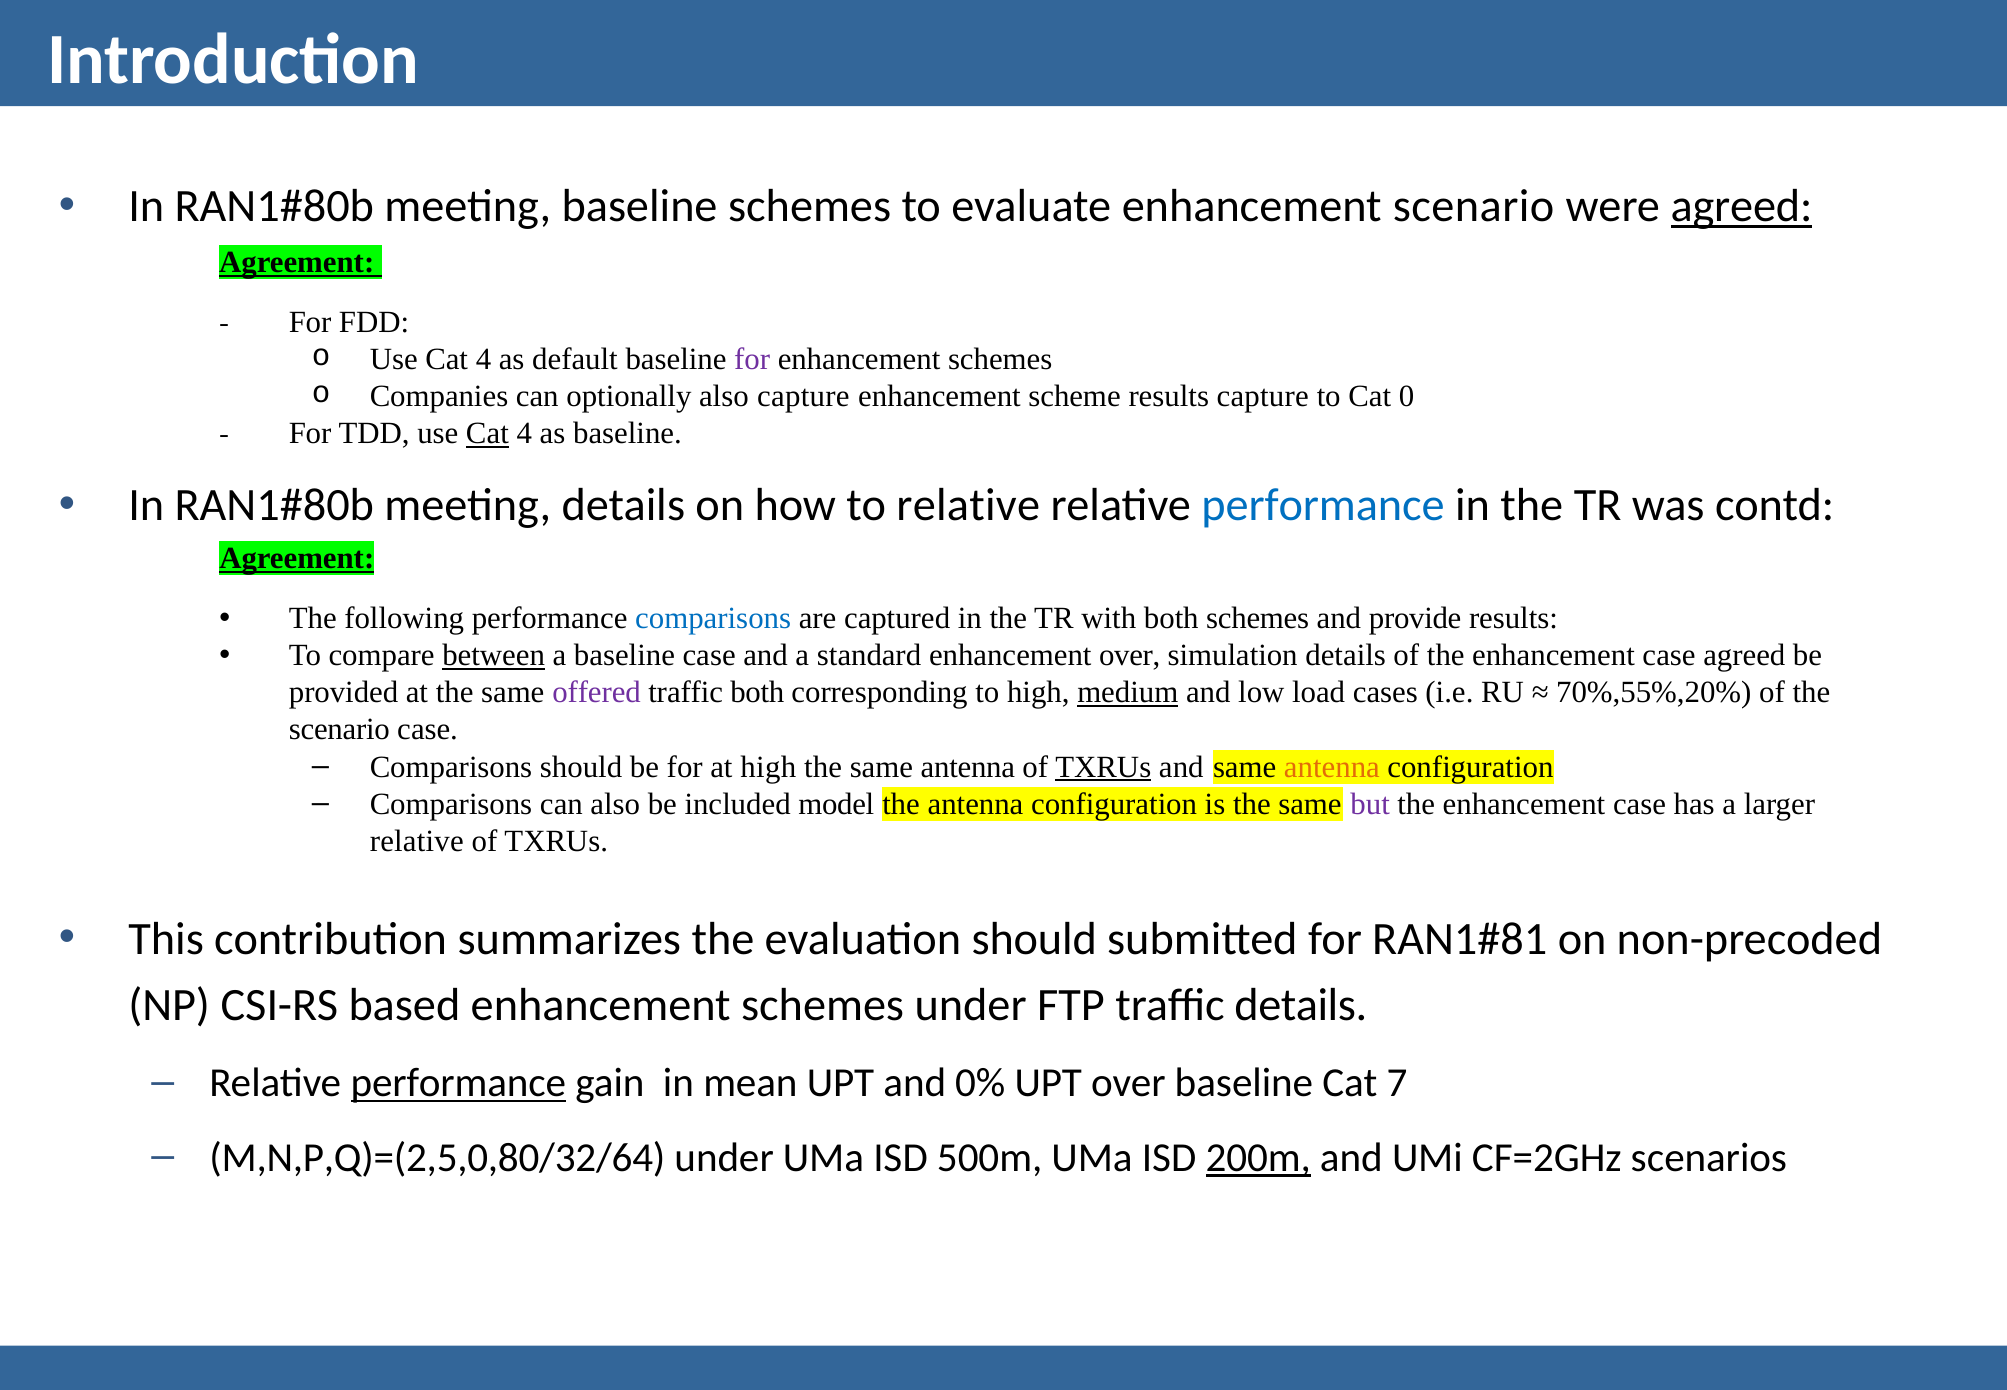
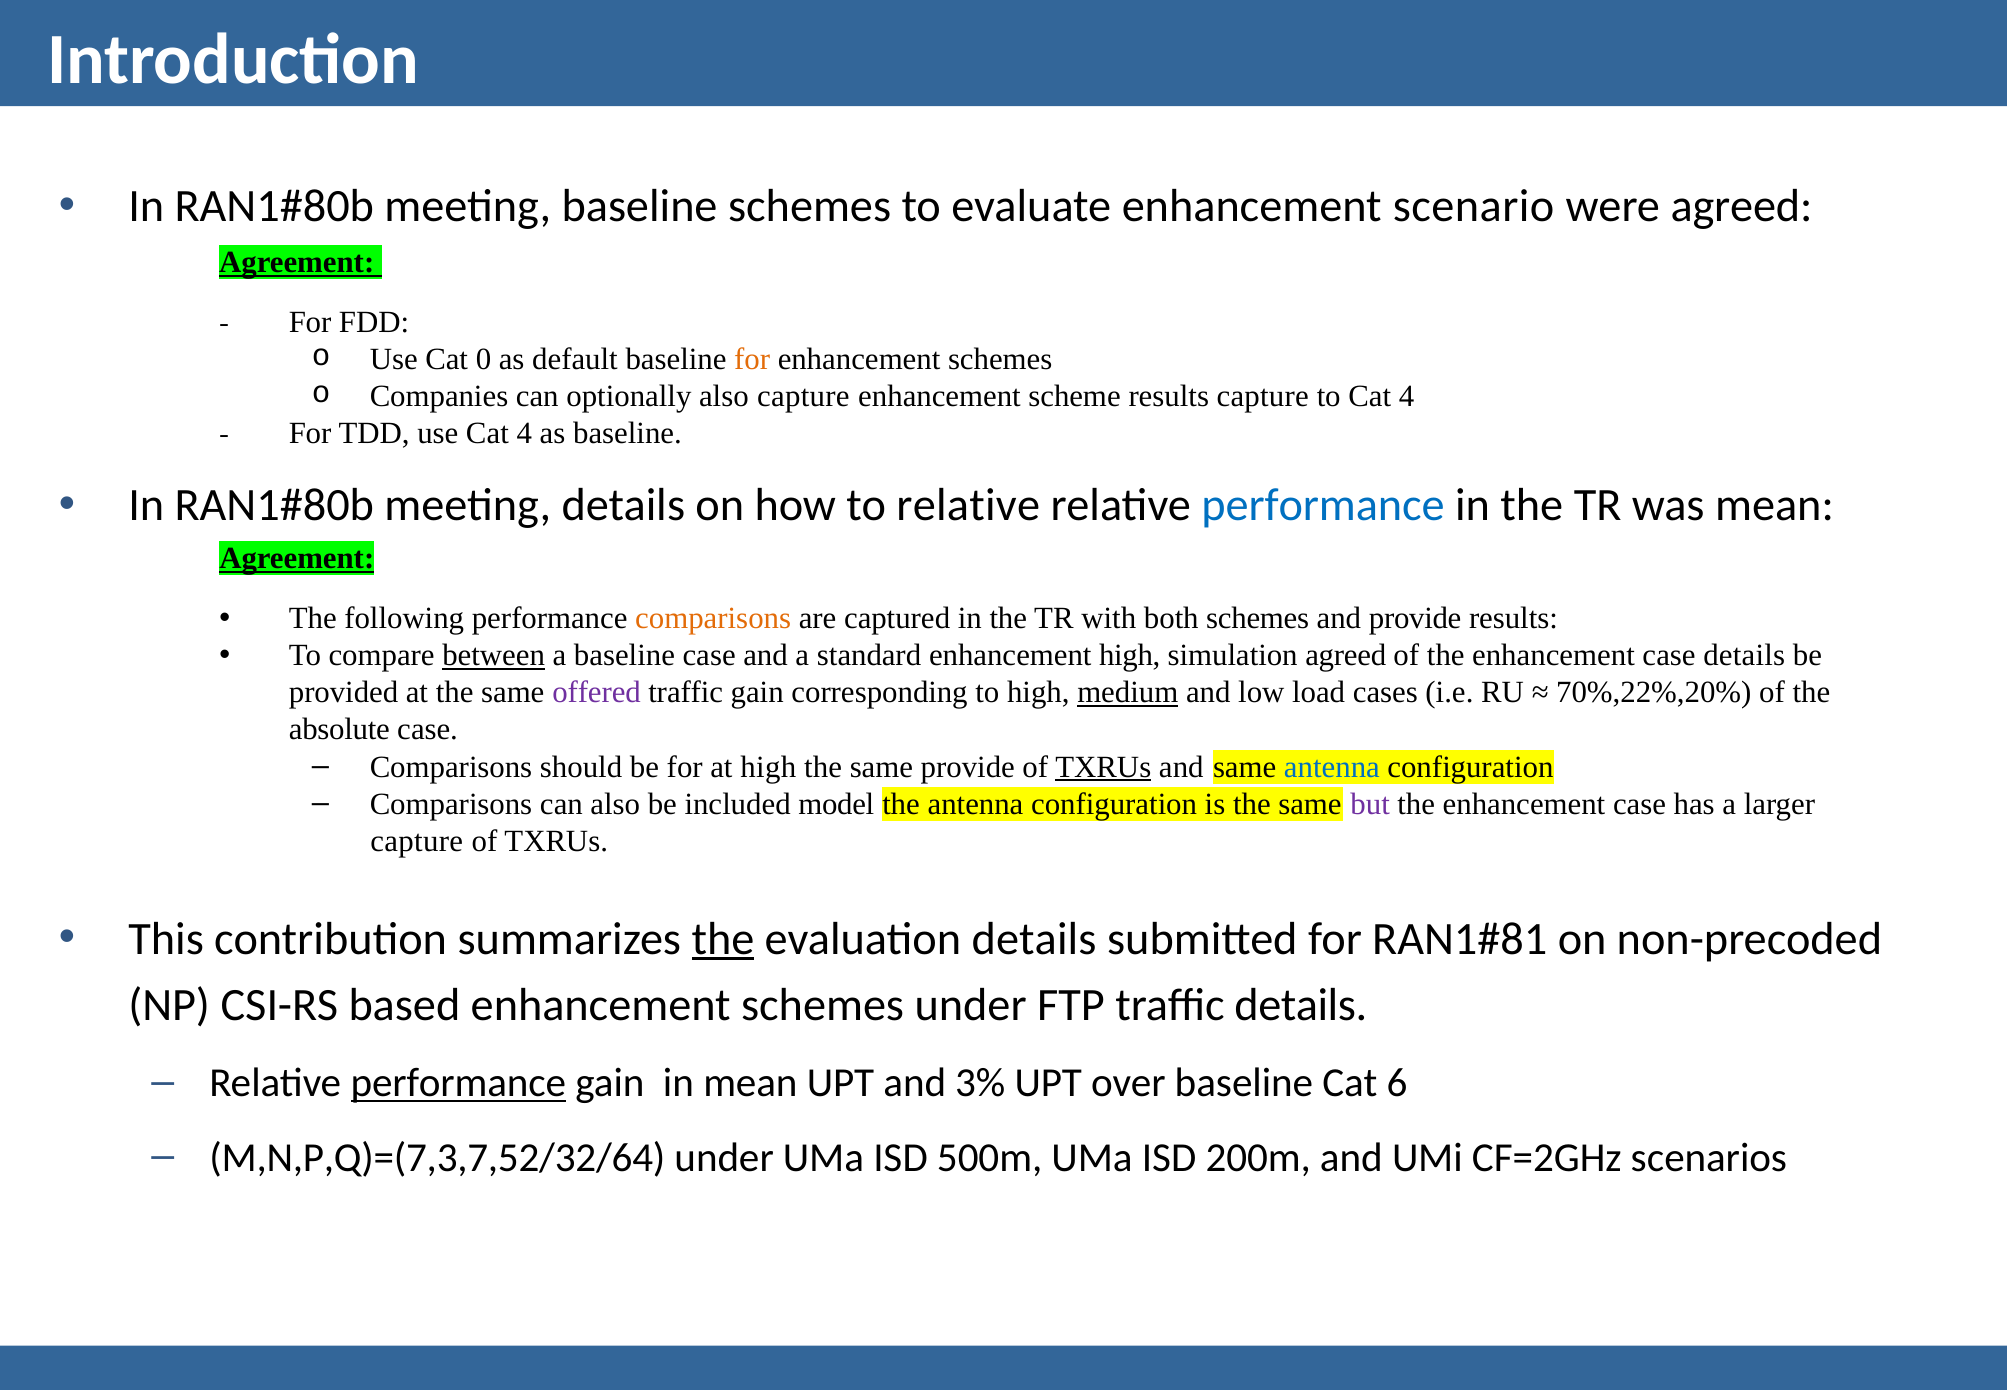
agreed at (1742, 206) underline: present -> none
4 at (483, 359): 4 -> 0
for at (752, 359) colour: purple -> orange
to Cat 0: 0 -> 4
Cat at (487, 433) underline: present -> none
was contd: contd -> mean
comparisons at (713, 618) colour: blue -> orange
enhancement over: over -> high
simulation details: details -> agreed
case agreed: agreed -> details
traffic both: both -> gain
70%,55%,20%: 70%,55%,20% -> 70%,22%,20%
scenario at (339, 729): scenario -> absolute
the same antenna: antenna -> provide
antenna at (1332, 767) colour: orange -> blue
relative at (417, 841): relative -> capture
the at (723, 939) underline: none -> present
evaluation should: should -> details
0%: 0% -> 3%
7: 7 -> 6
M,N,P,Q)=(2,5,0,80/32/64: M,N,P,Q)=(2,5,0,80/32/64 -> M,N,P,Q)=(7,3,7,52/32/64
200m underline: present -> none
